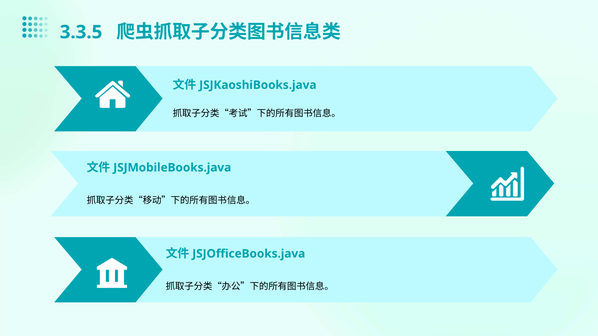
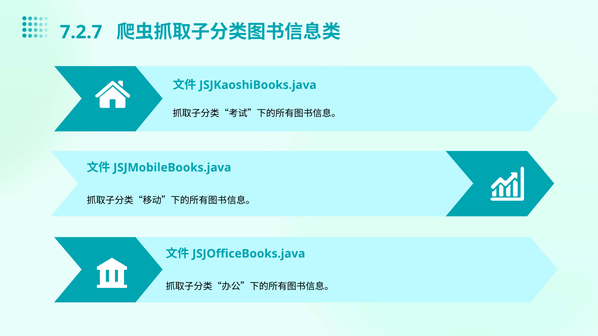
3.3.5: 3.3.5 -> 7.2.7
